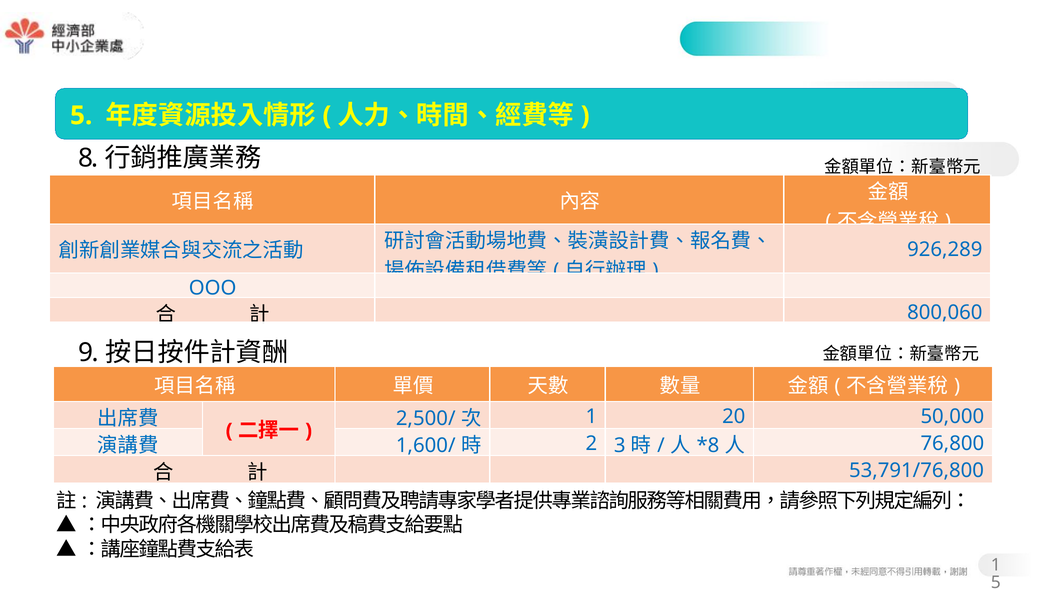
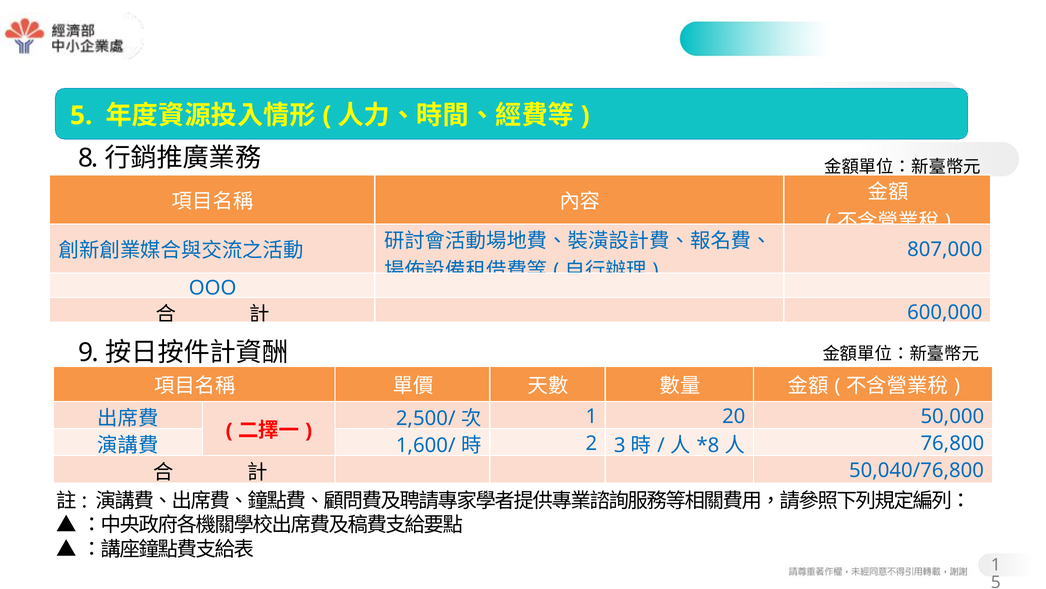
926,289: 926,289 -> 807,000
800,060: 800,060 -> 600,000
53,791/76,800: 53,791/76,800 -> 50,040/76,800
